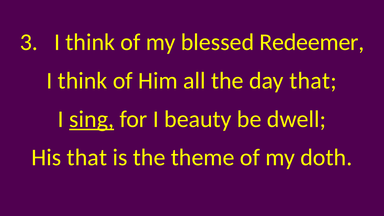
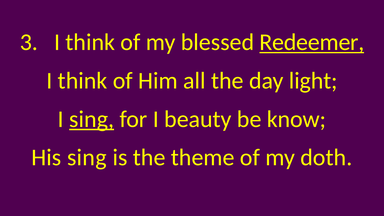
Redeemer underline: none -> present
day that: that -> light
dwell: dwell -> know
His that: that -> sing
